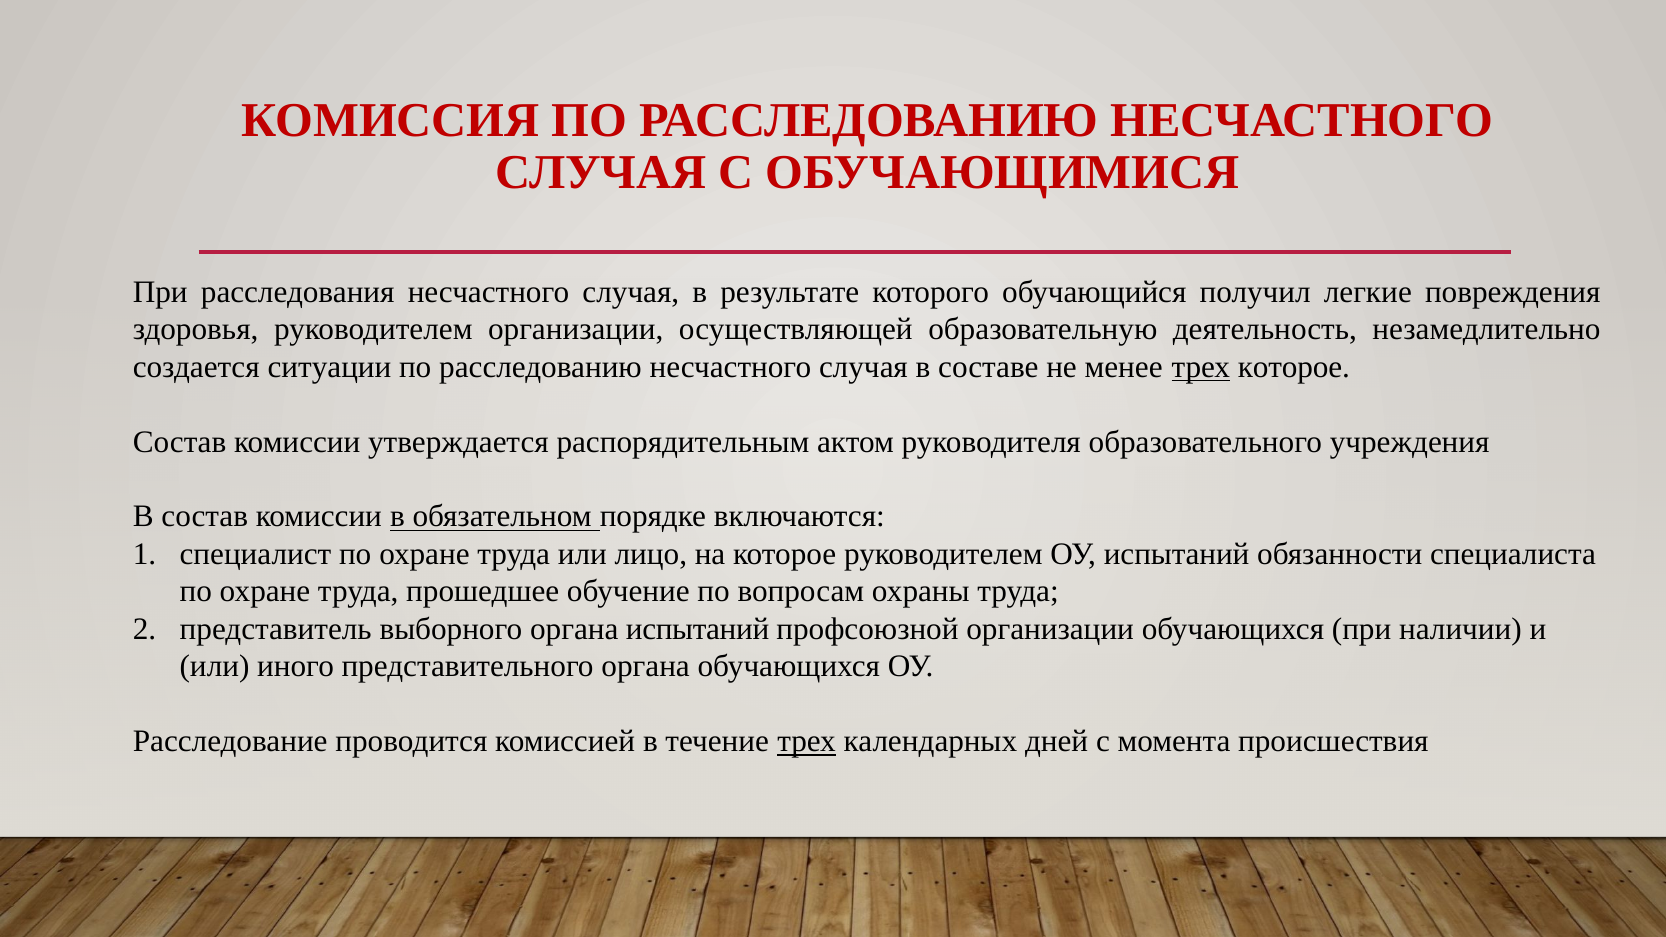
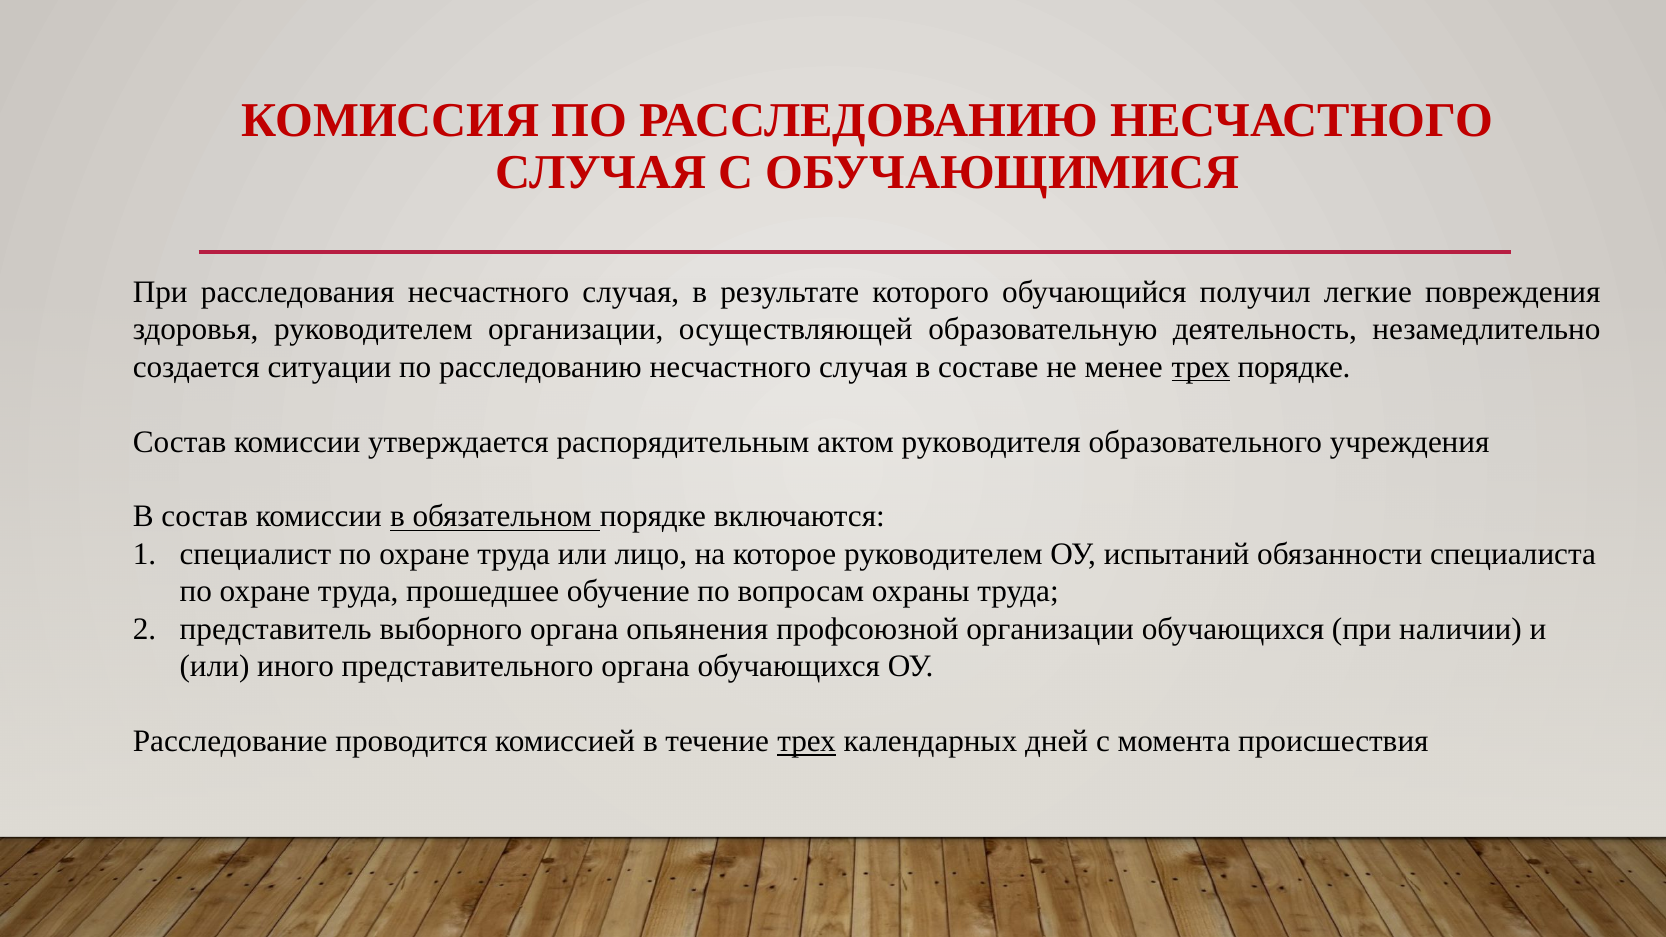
трех которое: которое -> порядке
органа испытаний: испытаний -> опьянения
